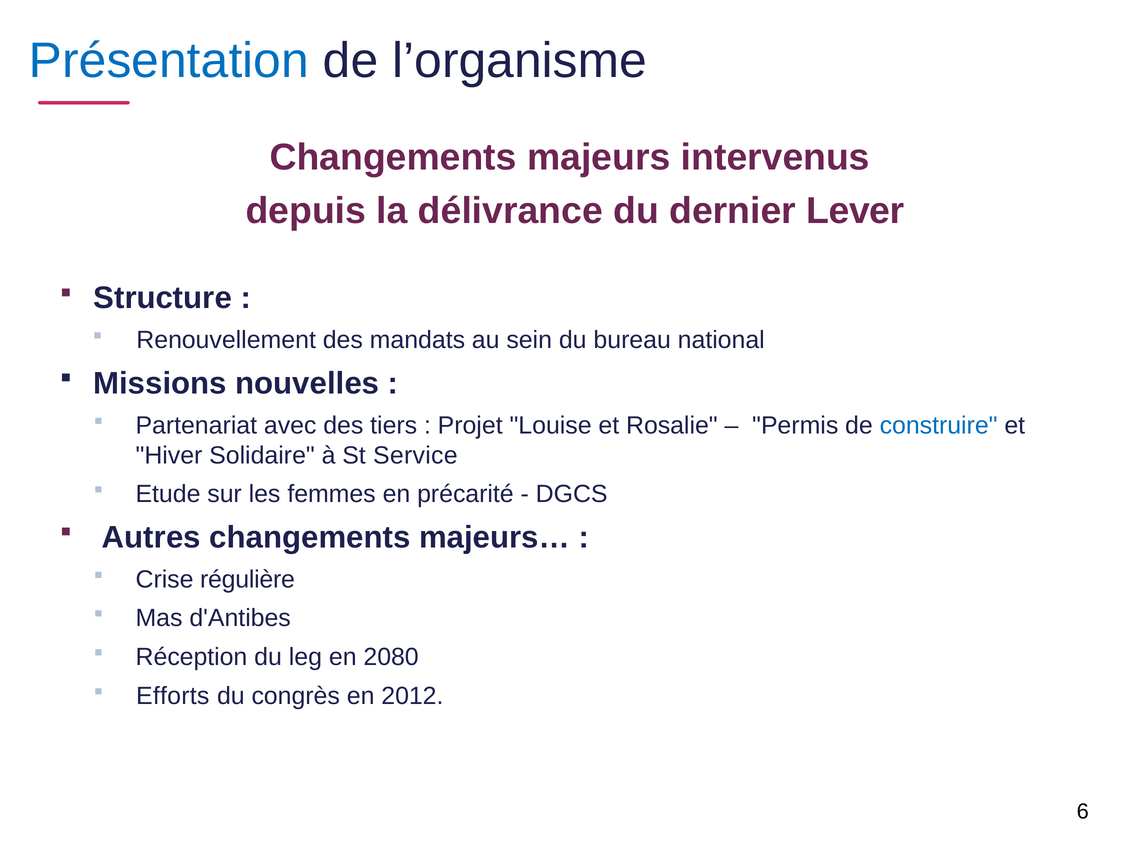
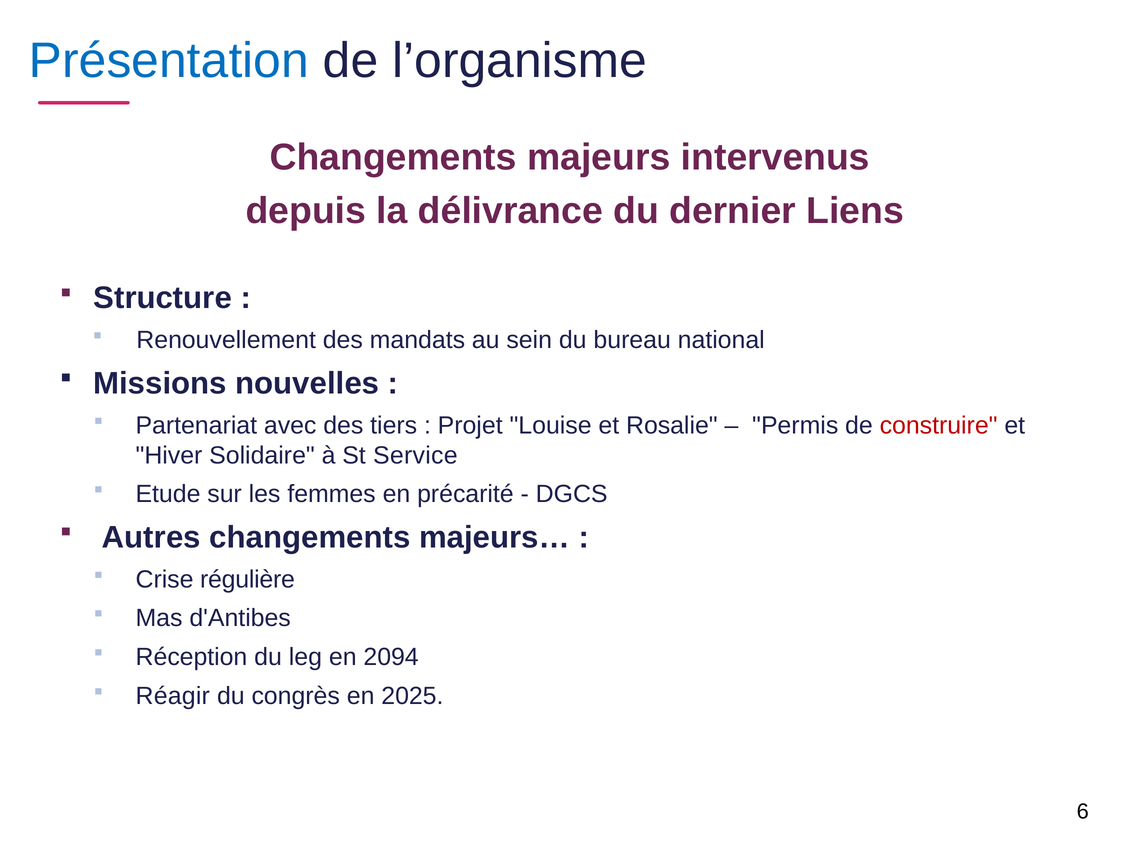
Lever: Lever -> Liens
construire colour: blue -> red
2080: 2080 -> 2094
Efforts: Efforts -> Réagir
2012: 2012 -> 2025
